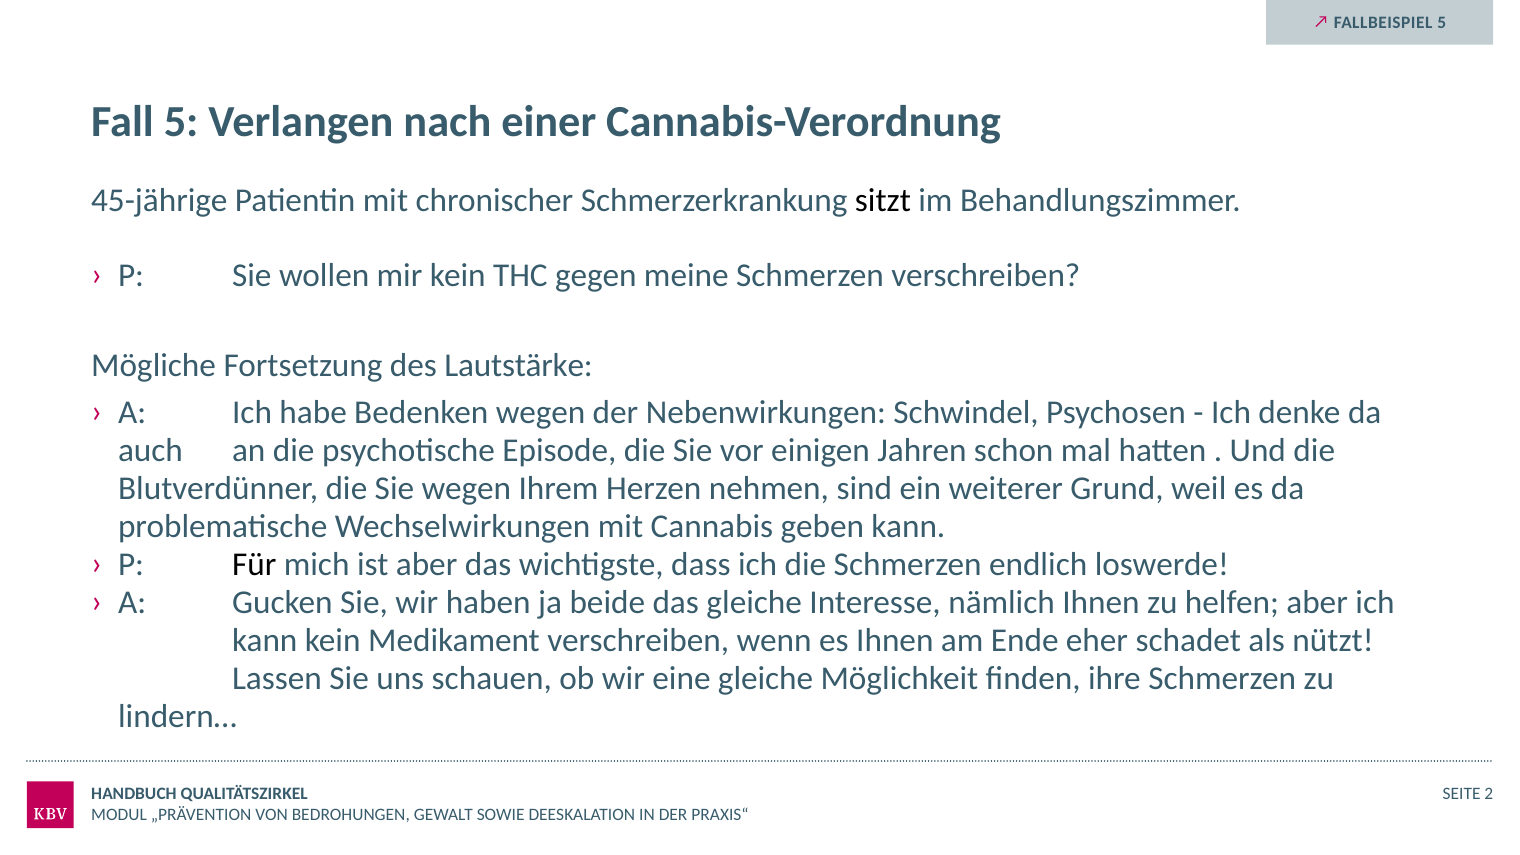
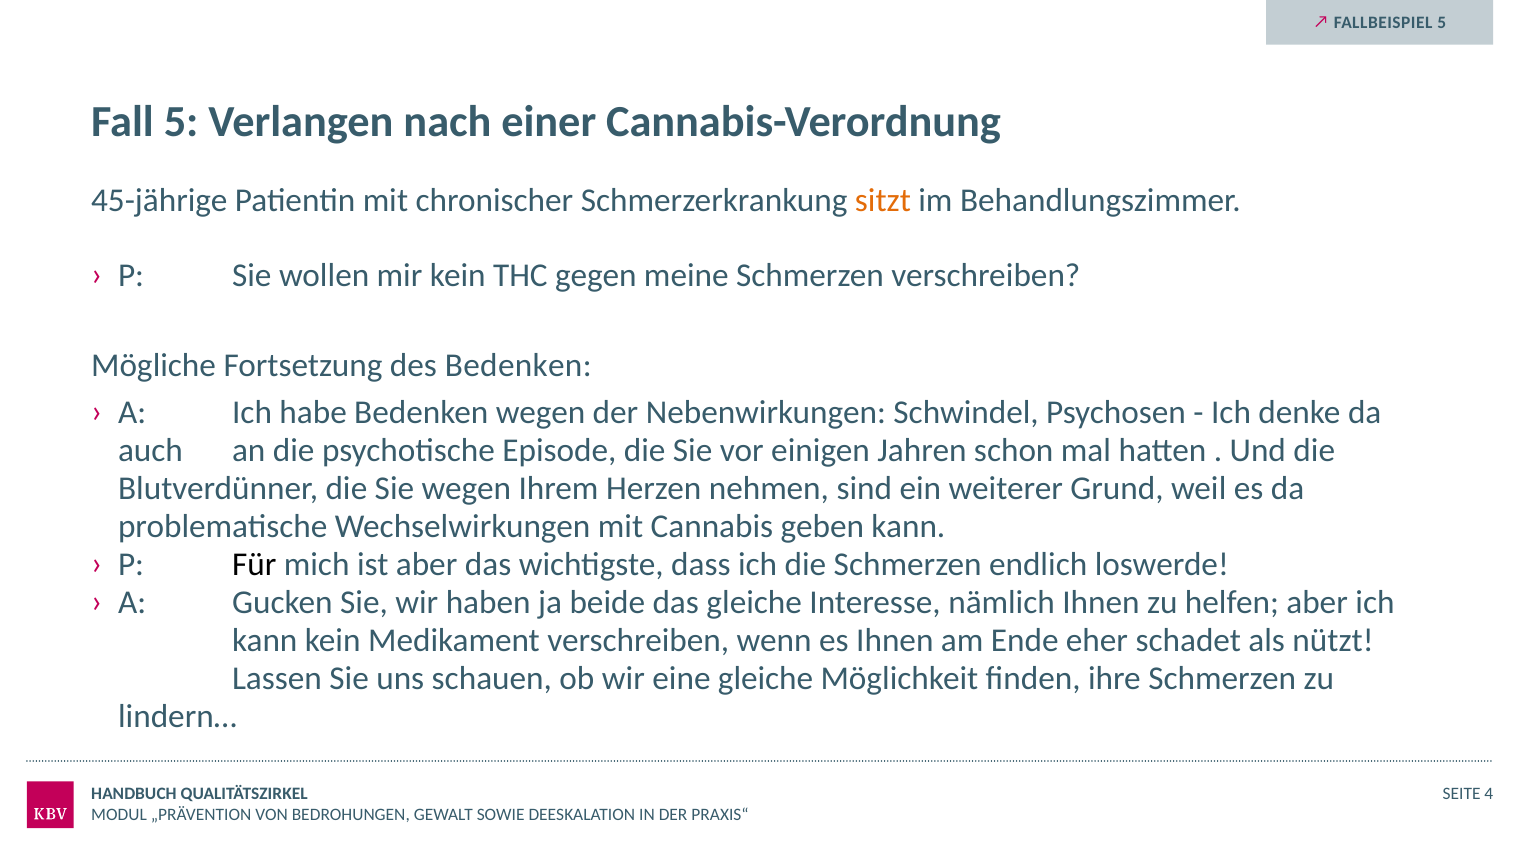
sitzt colour: black -> orange
des Lautstärke: Lautstärke -> Bedenken
2: 2 -> 4
